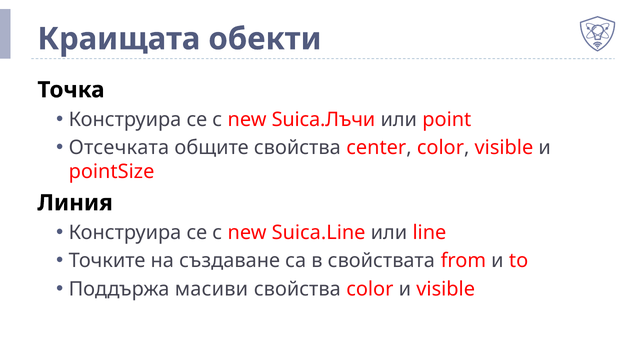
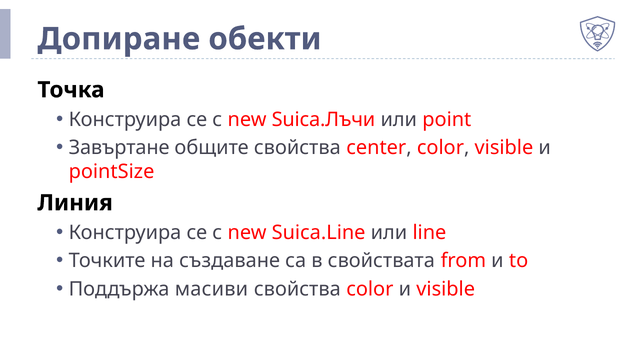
Краищата: Краищата -> Допиране
Отсечката: Отсечката -> Завъртане
